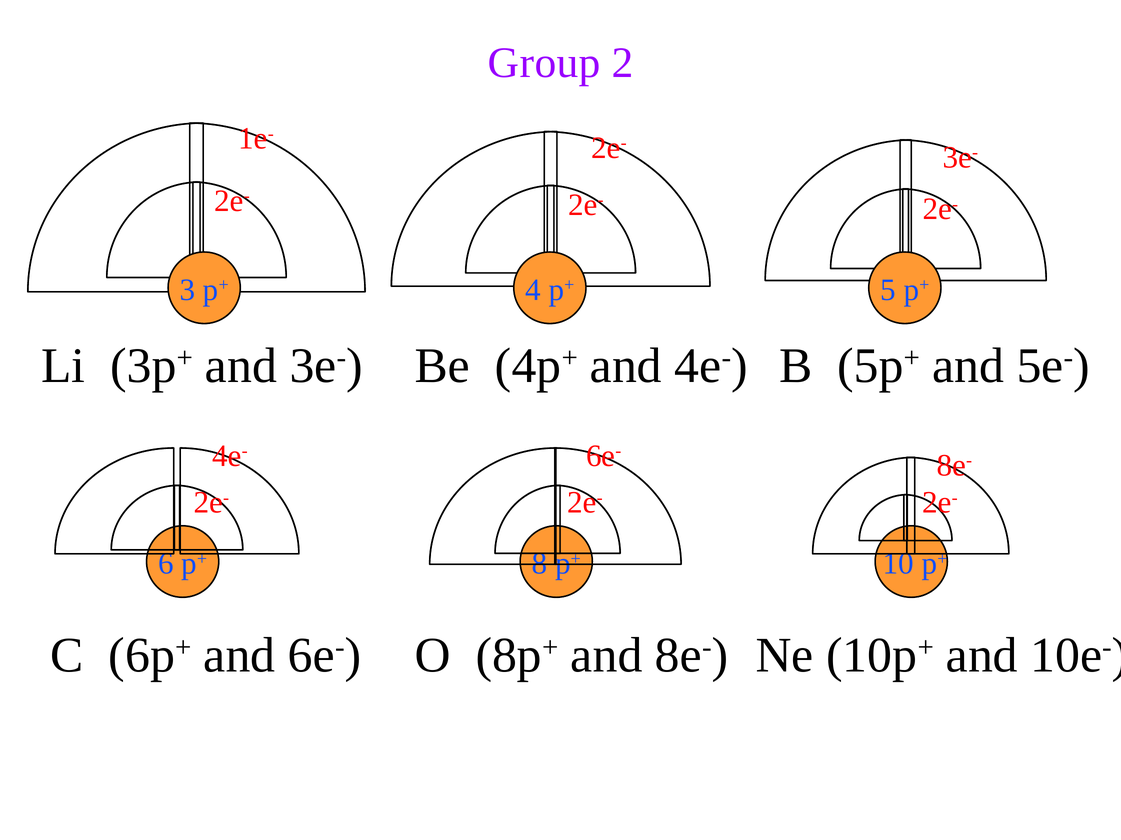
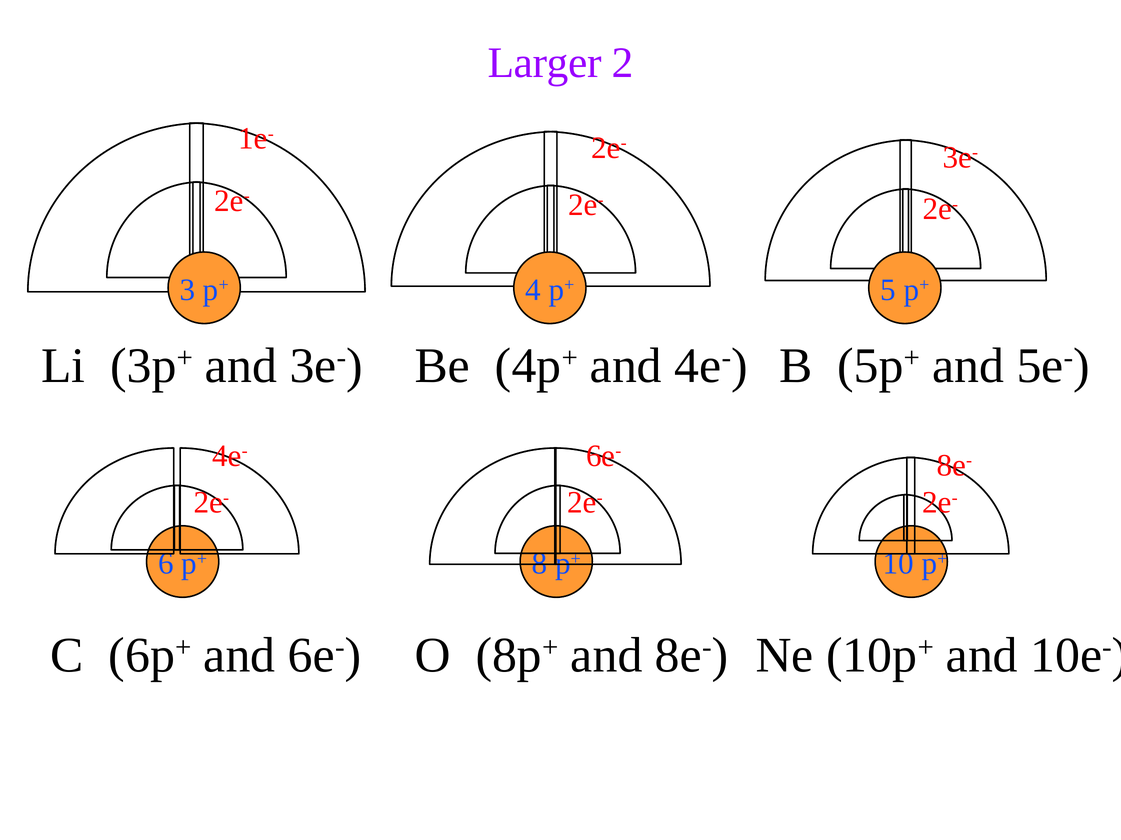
Group: Group -> Larger
